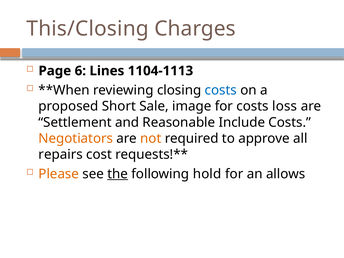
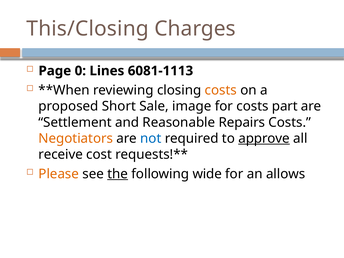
6: 6 -> 0
1104‐1113: 1104‐1113 -> 6081‐1113
costs at (221, 90) colour: blue -> orange
loss: loss -> part
Include: Include -> Repairs
not colour: orange -> blue
approve underline: none -> present
repairs: repairs -> receive
hold: hold -> wide
